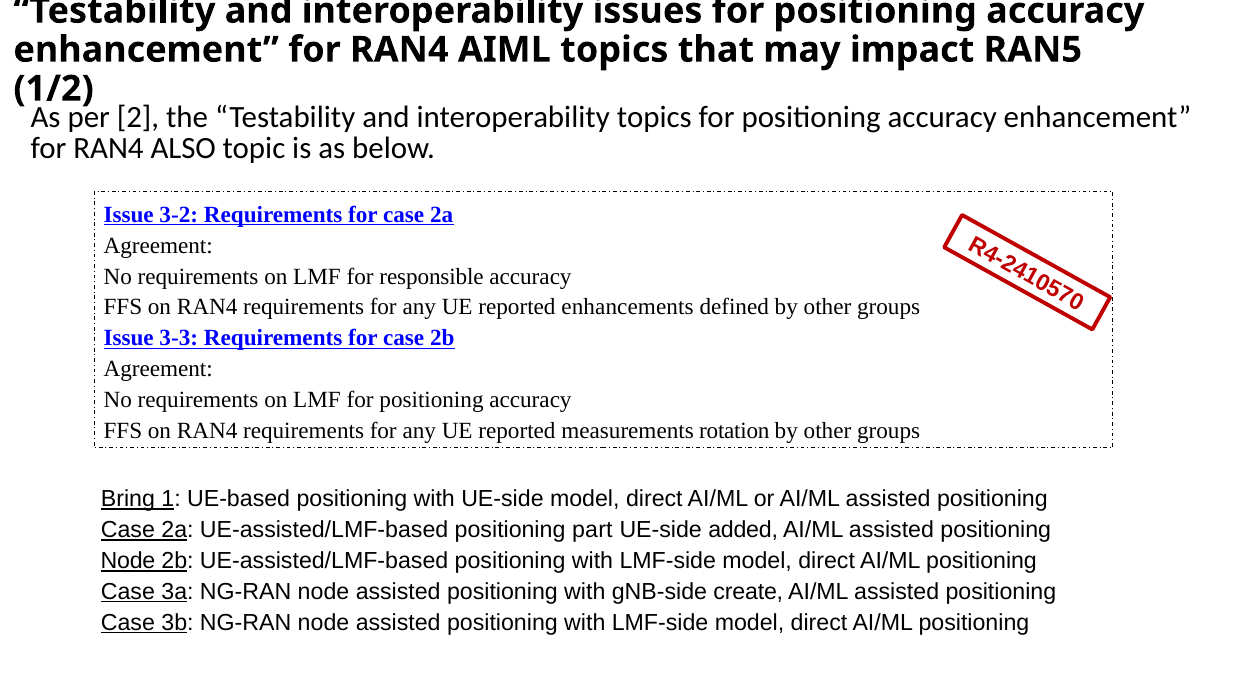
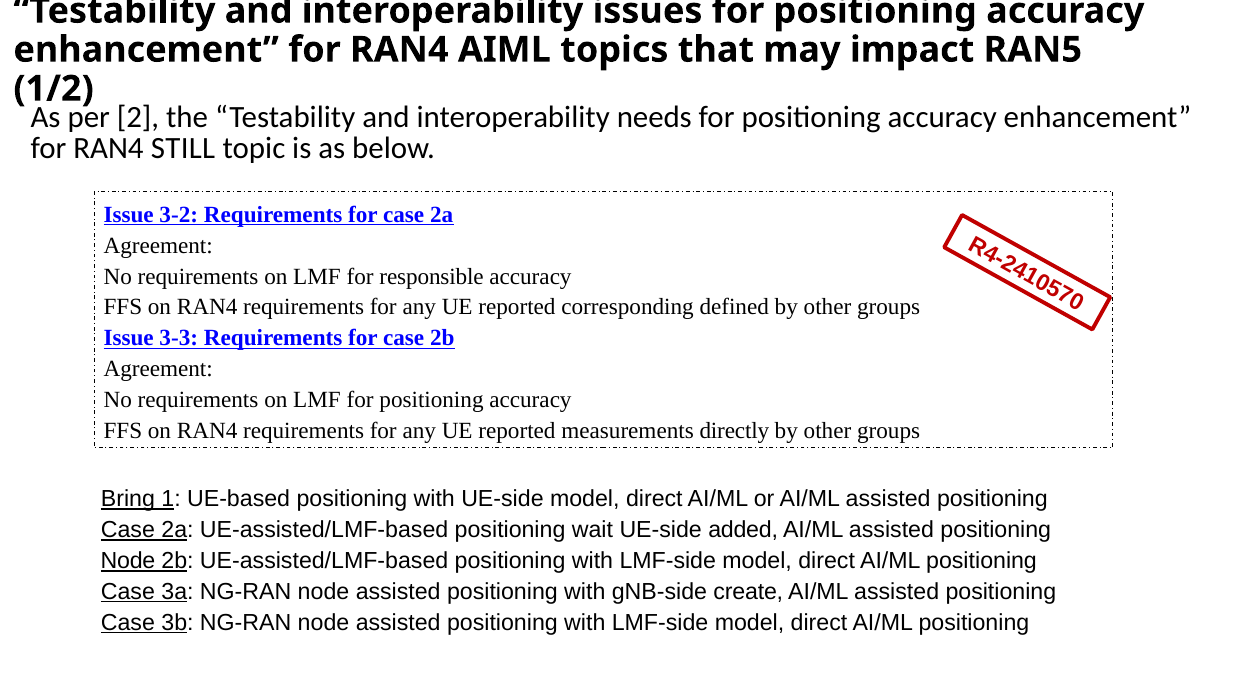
interoperability topics: topics -> needs
ALSO: ALSO -> STILL
enhancements: enhancements -> corresponding
rotation: rotation -> directly
part: part -> wait
